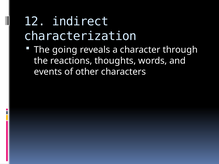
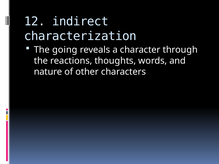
events: events -> nature
